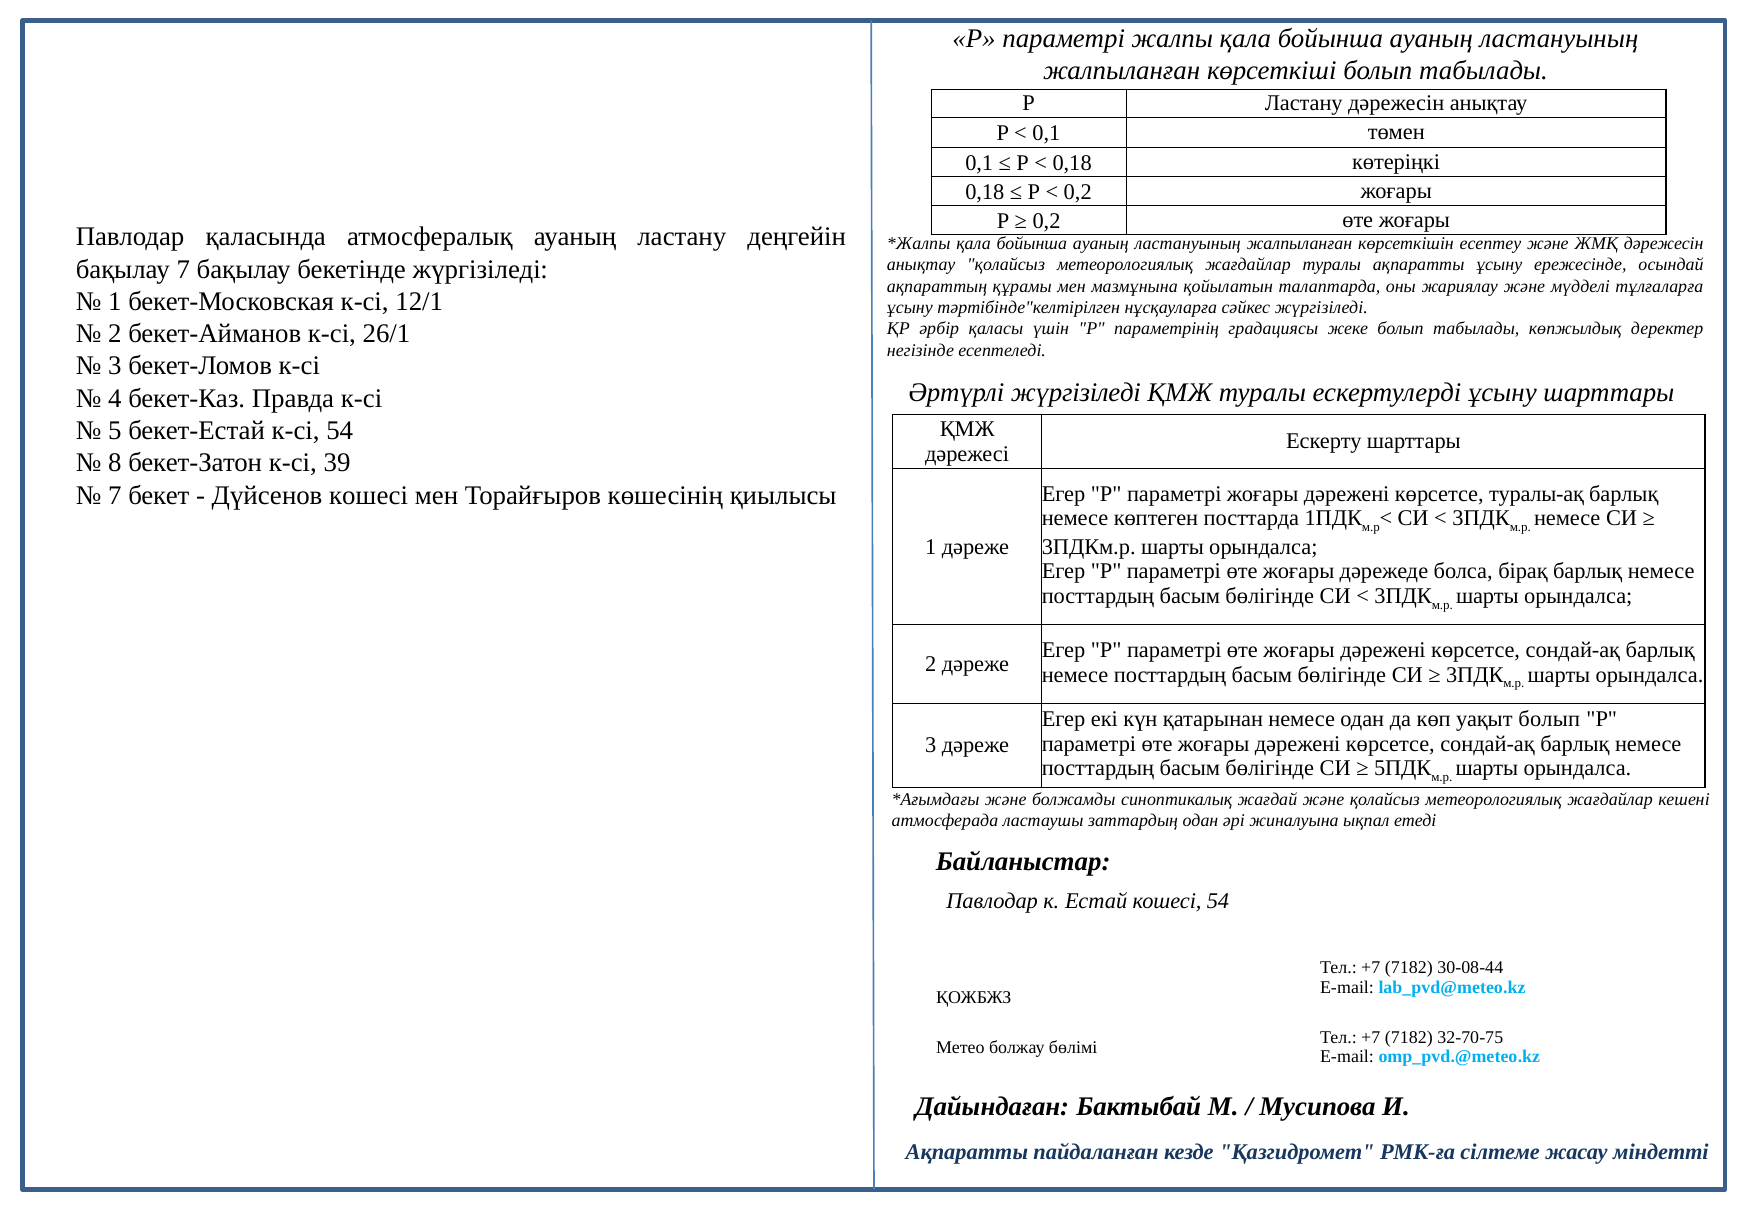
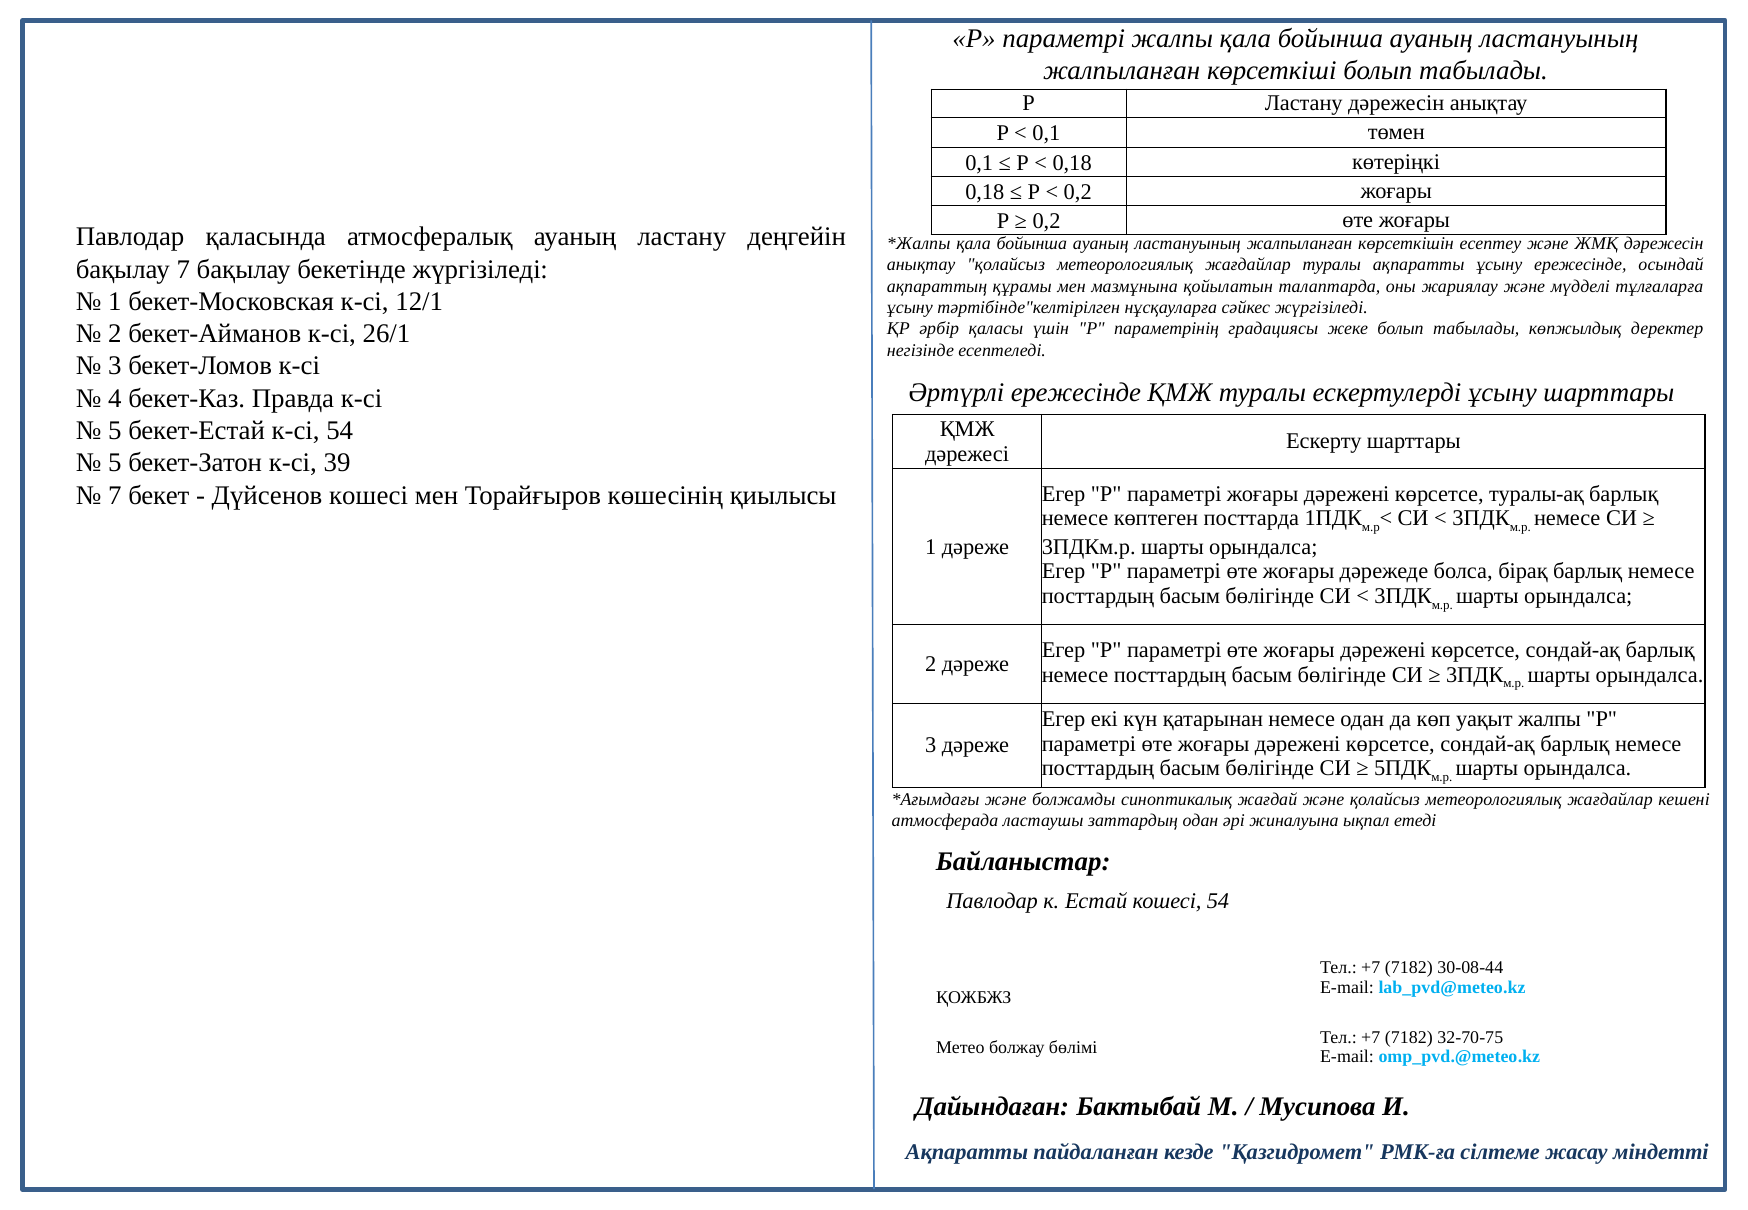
Әртүрлі жүргізіледі: жүргізіледі -> ережесінде
8 at (115, 463): 8 -> 5
уақыт болып: болып -> жалпы
